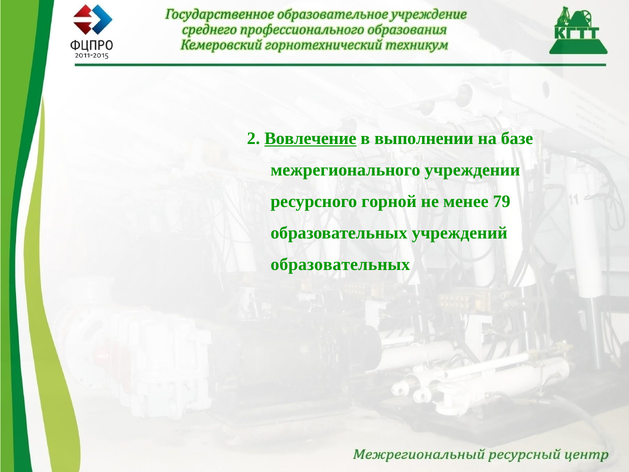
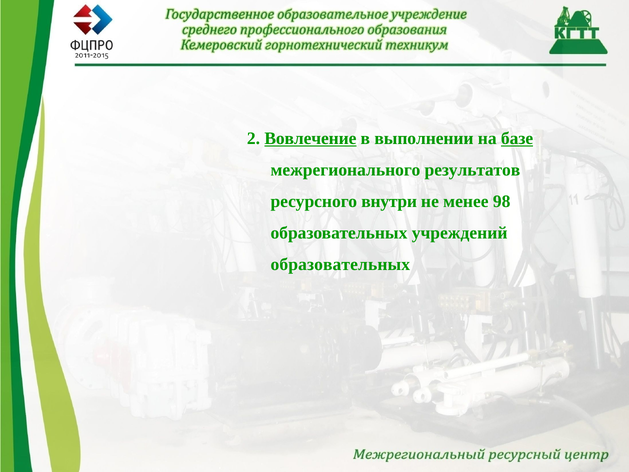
базе underline: none -> present
учреждении: учреждении -> результатов
горной: горной -> внутри
79: 79 -> 98
